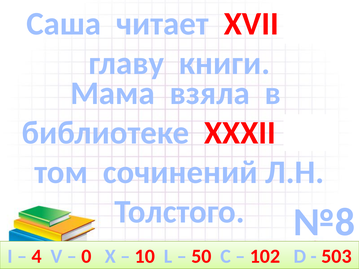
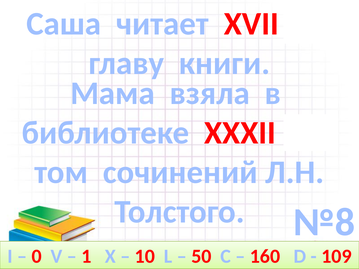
4: 4 -> 0
0: 0 -> 1
102: 102 -> 160
503: 503 -> 109
